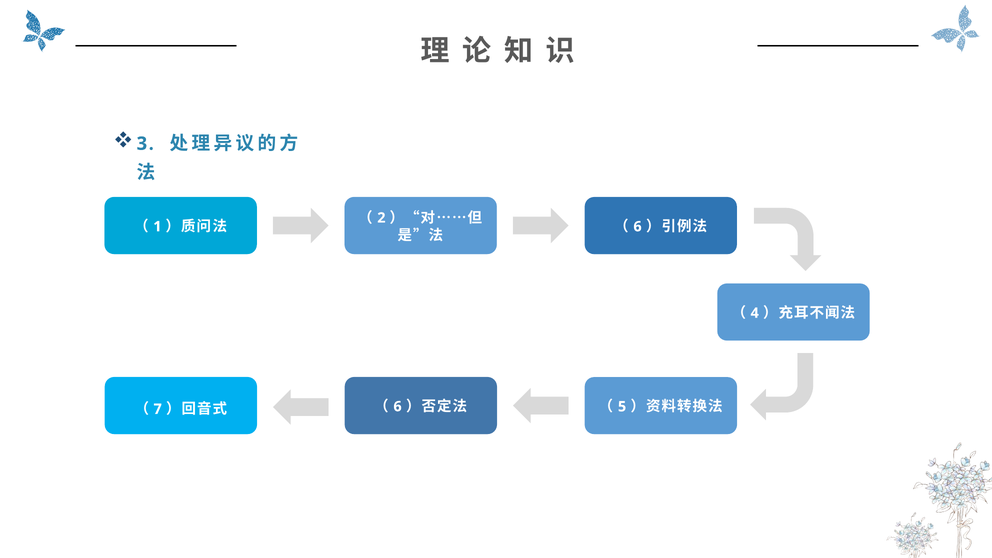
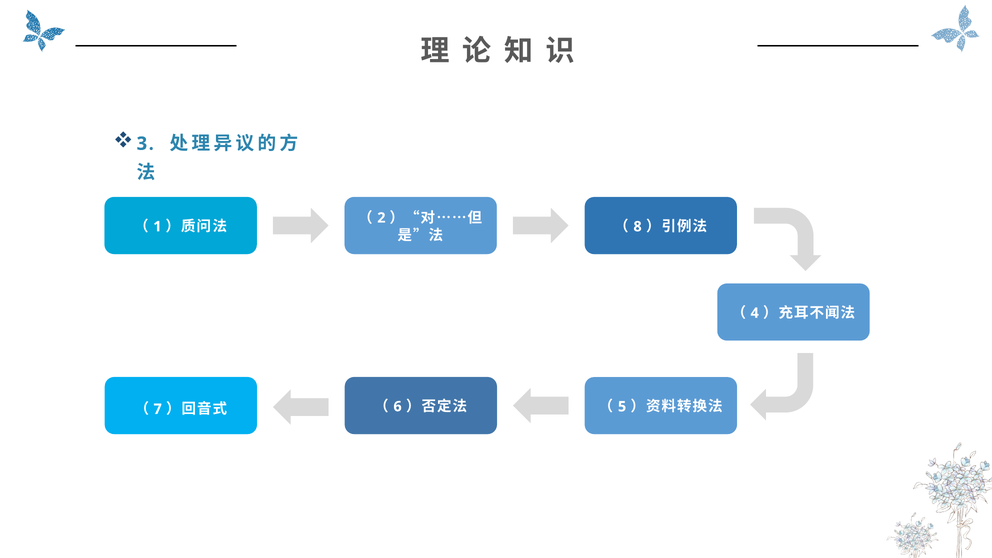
6 at (638, 227): 6 -> 8
